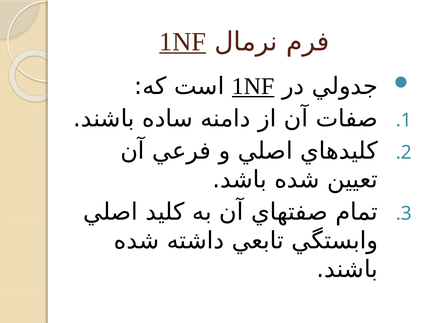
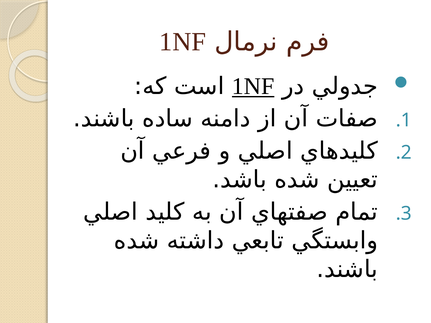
1NF at (183, 42) underline: present -> none
